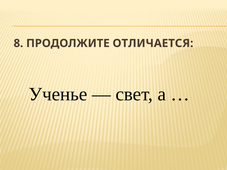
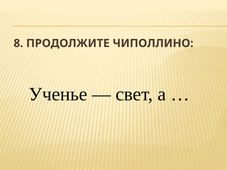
ОТЛИЧАЕТСЯ: ОТЛИЧАЕТСЯ -> ЧИПОЛЛИНО
